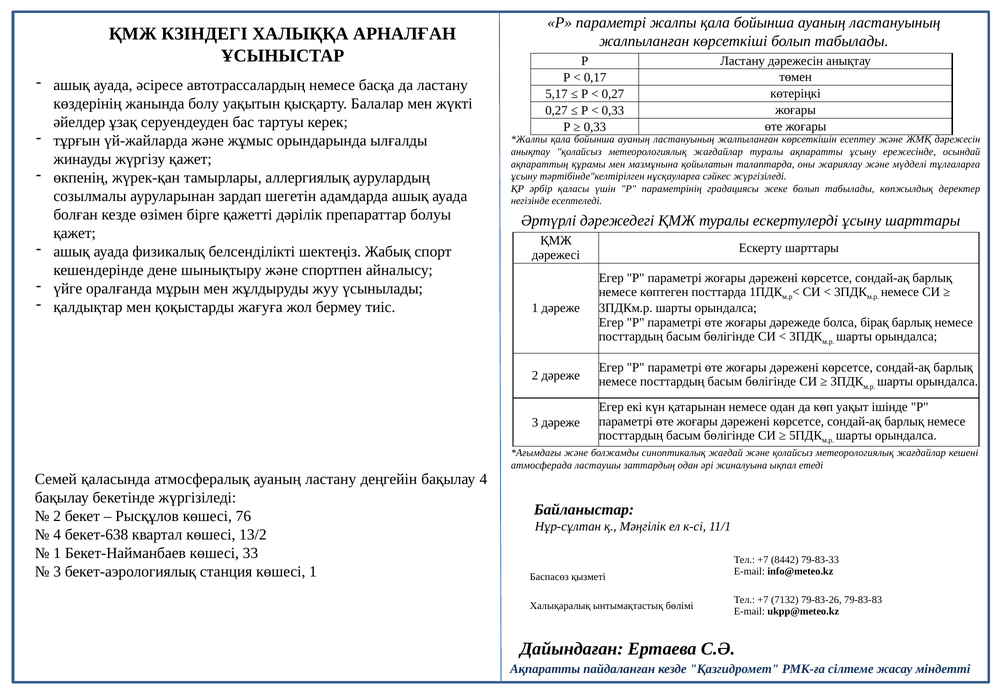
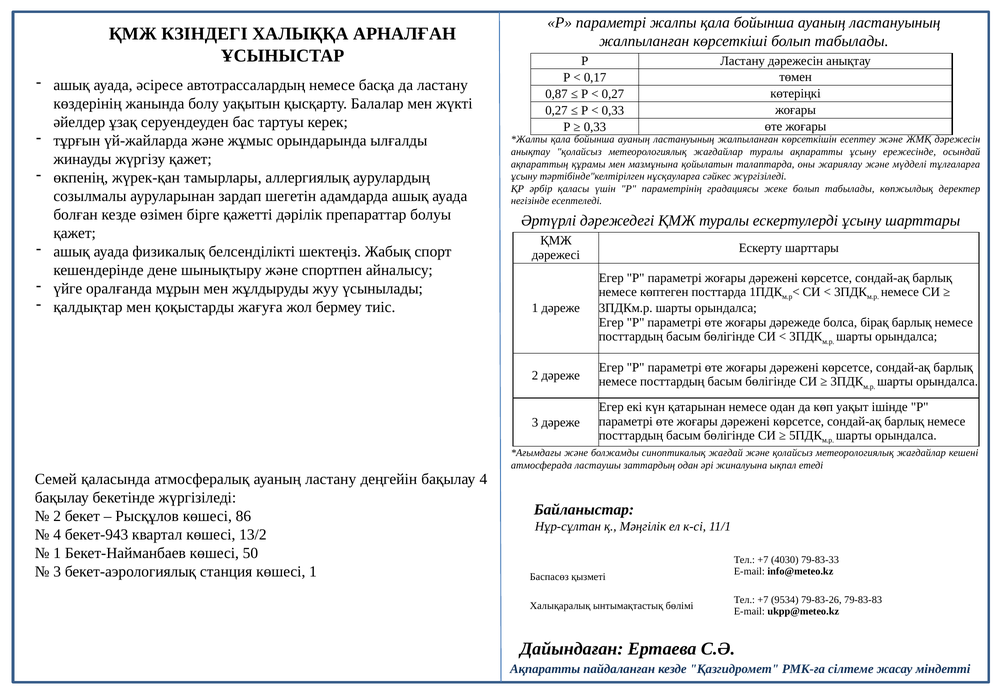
5,17: 5,17 -> 0,87
76: 76 -> 86
бекет-638: бекет-638 -> бекет-943
33: 33 -> 50
8442: 8442 -> 4030
7132: 7132 -> 9534
